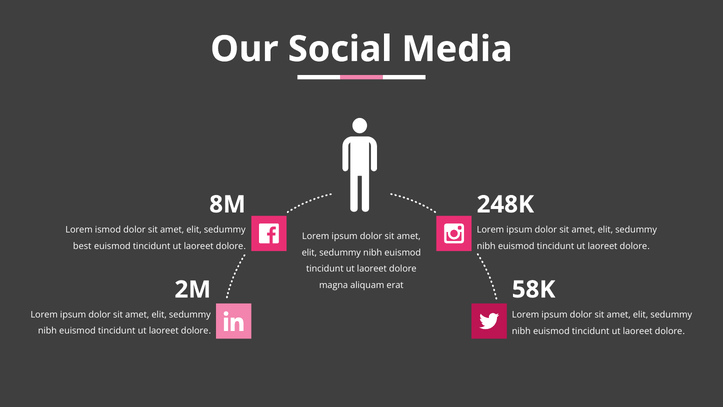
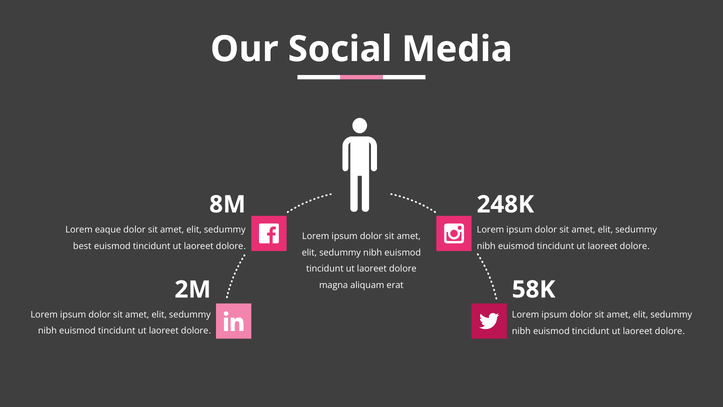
ismod: ismod -> eaque
